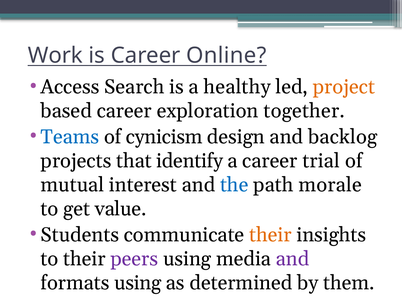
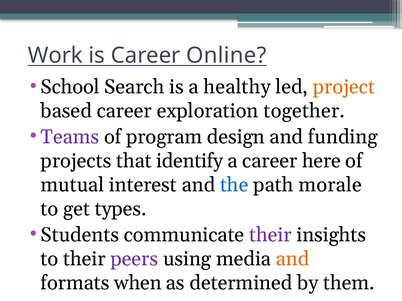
Access: Access -> School
Teams colour: blue -> purple
cynicism: cynicism -> program
backlog: backlog -> funding
trial: trial -> here
value: value -> types
their at (270, 235) colour: orange -> purple
and at (293, 259) colour: purple -> orange
formats using: using -> when
